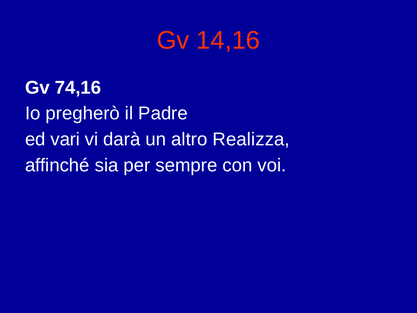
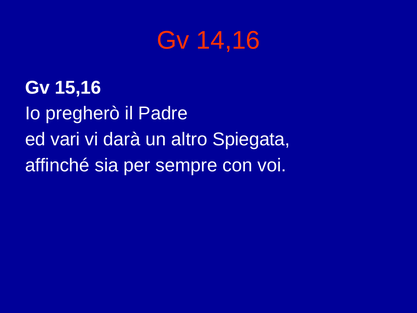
74,16: 74,16 -> 15,16
Realizza: Realizza -> Spiegata
